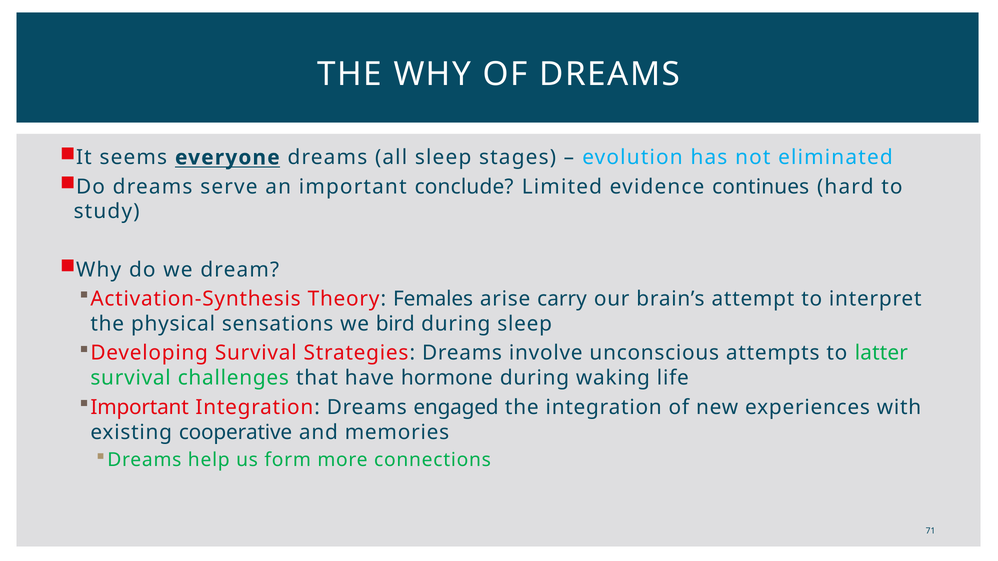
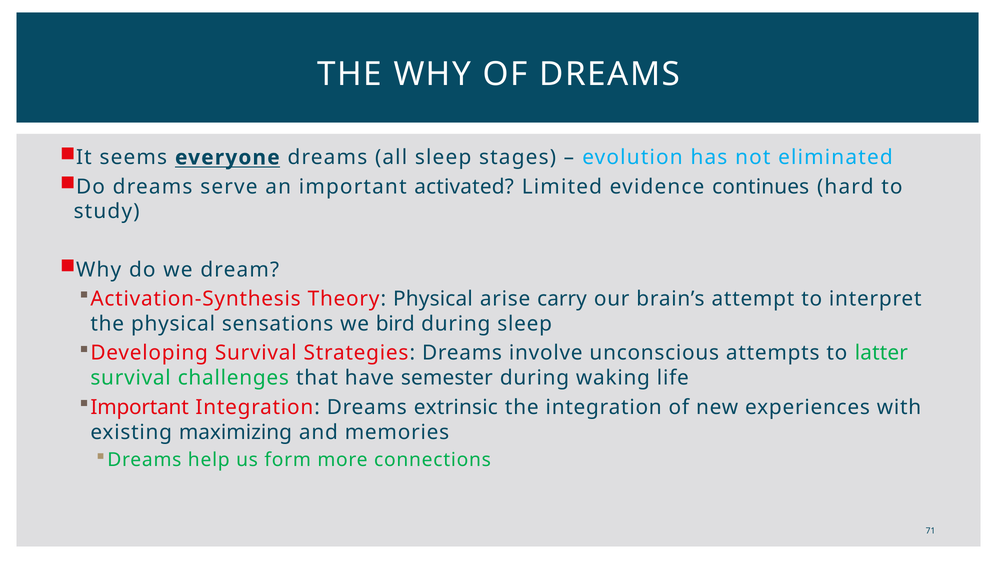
conclude: conclude -> activated
Theory Females: Females -> Physical
hormone: hormone -> semester
engaged: engaged -> extrinsic
cooperative: cooperative -> maximizing
